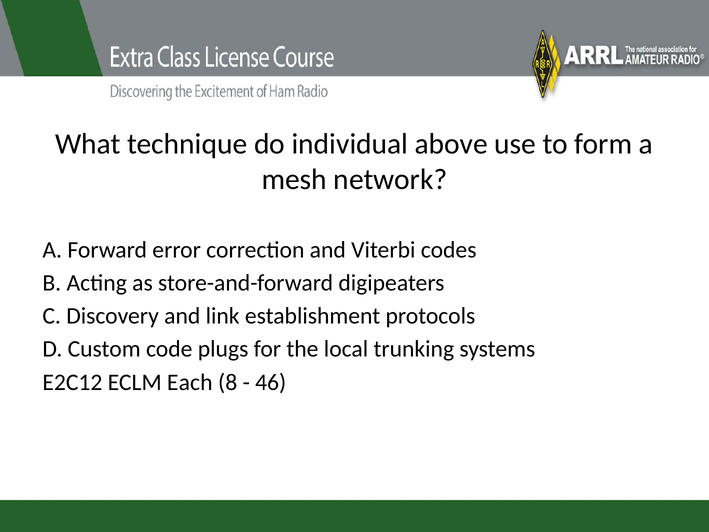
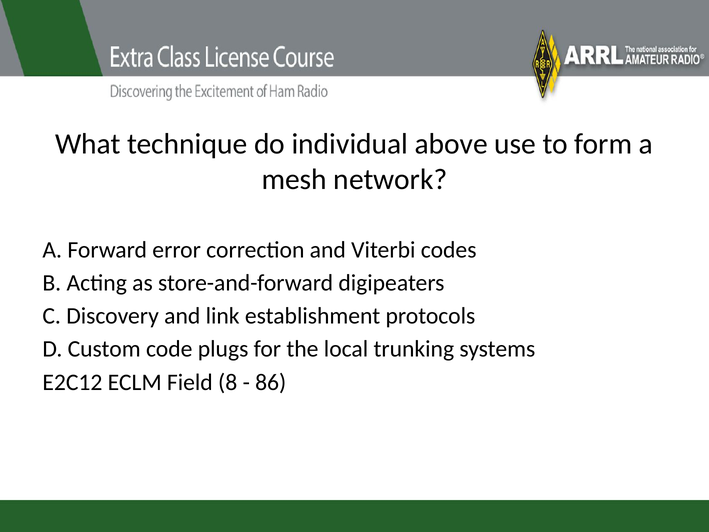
Each: Each -> Field
46: 46 -> 86
